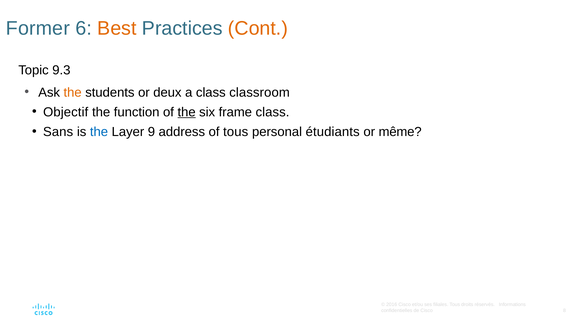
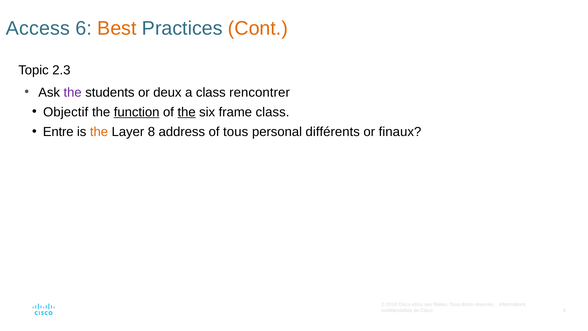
Former: Former -> Access
9.3: 9.3 -> 2.3
the at (73, 92) colour: orange -> purple
classroom: classroom -> rencontrer
function underline: none -> present
Sans: Sans -> Entre
the at (99, 132) colour: blue -> orange
Layer 9: 9 -> 8
étudiants: étudiants -> différents
même: même -> finaux
